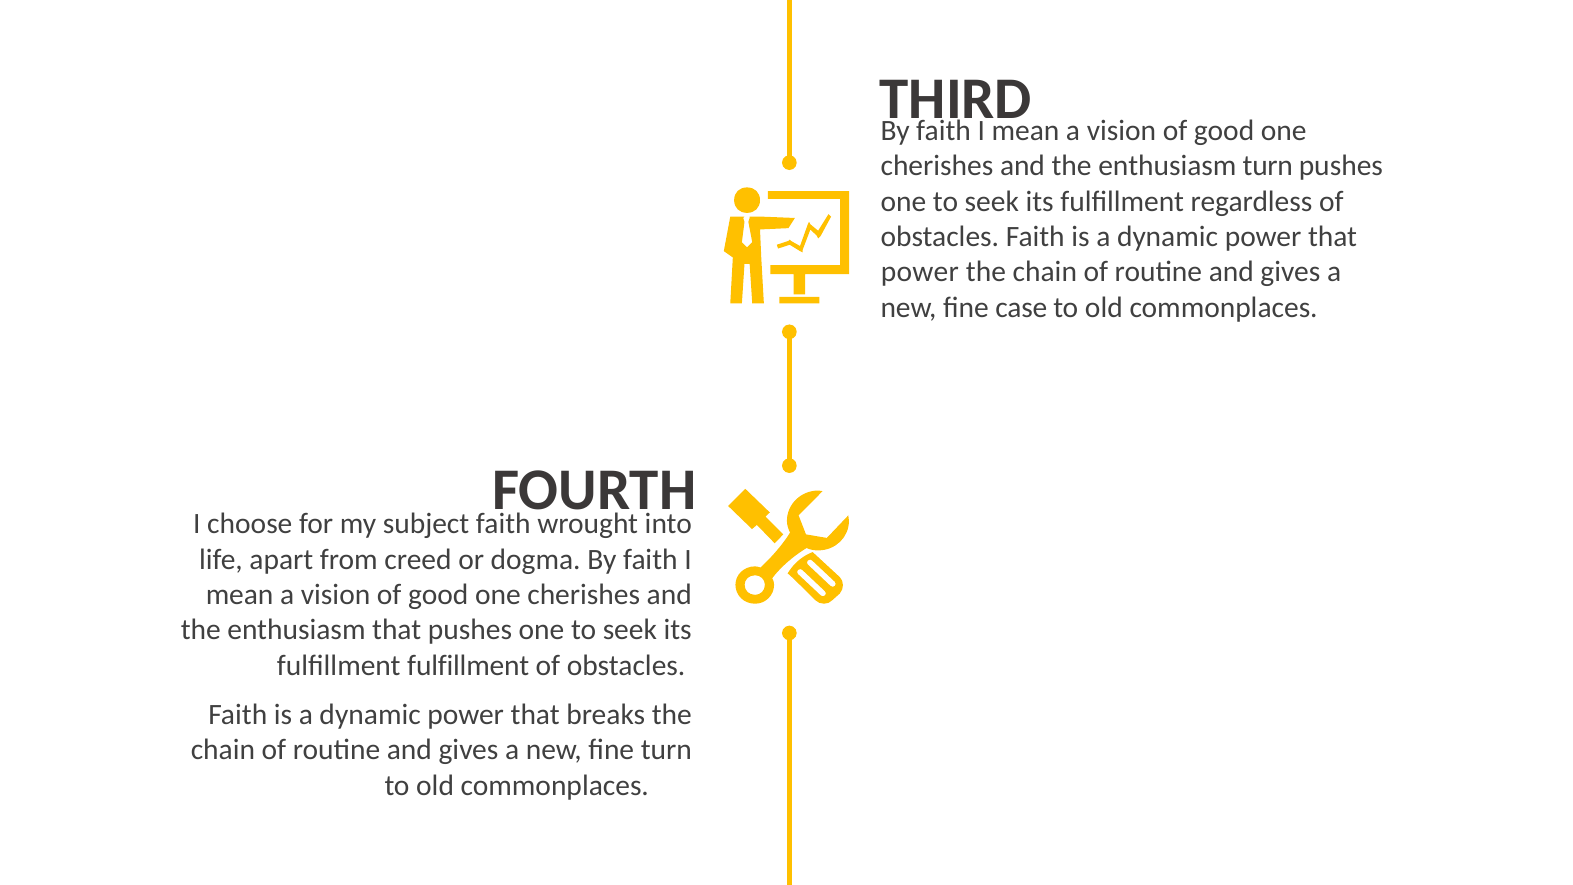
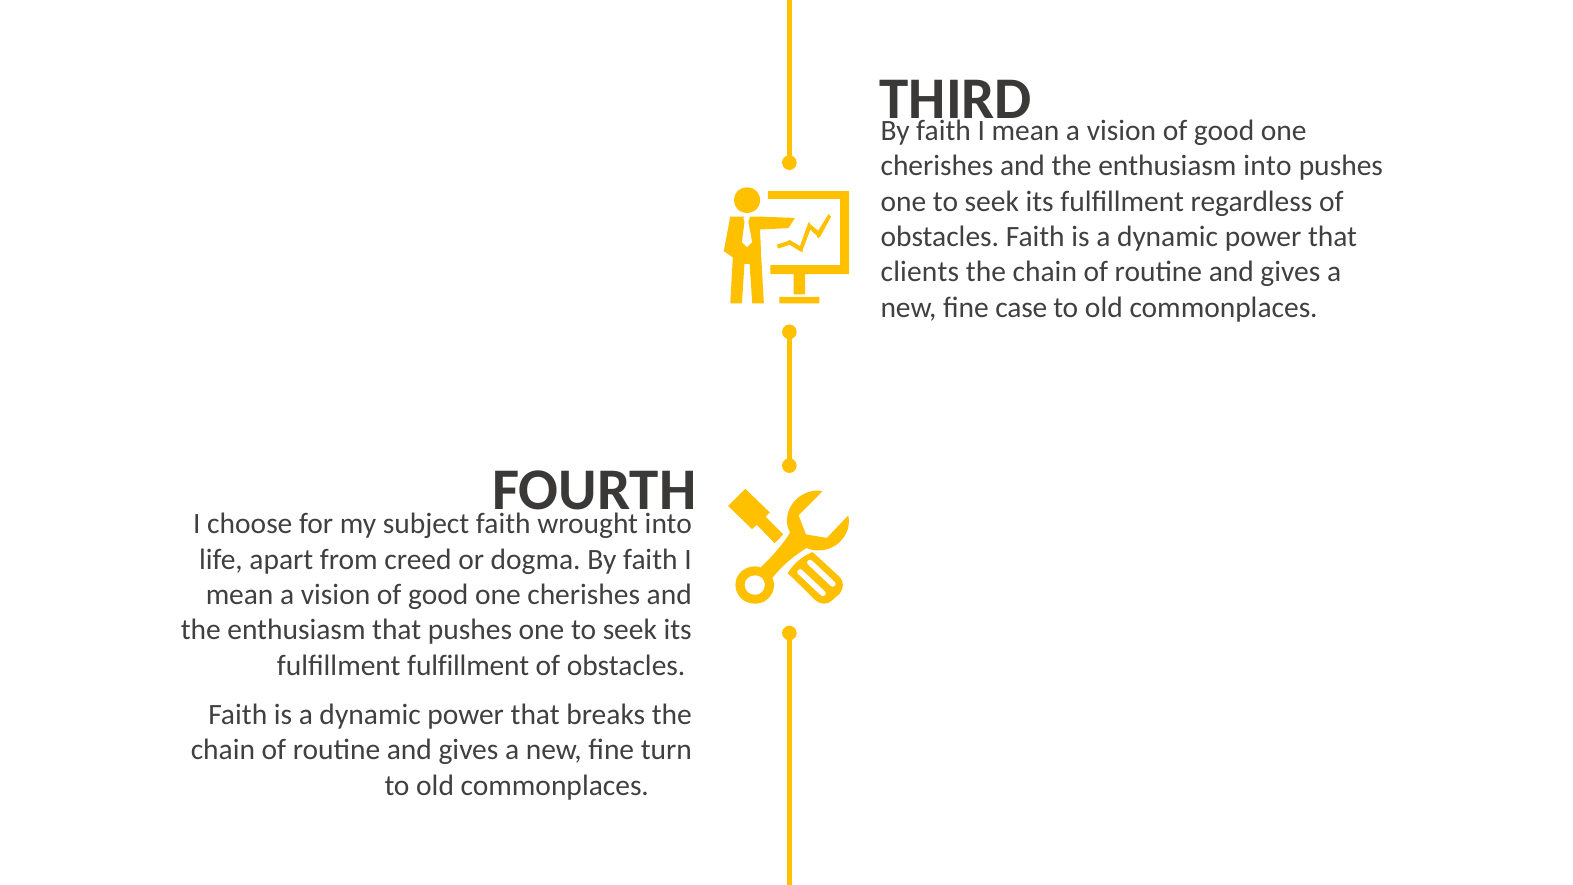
enthusiasm turn: turn -> into
power at (920, 272): power -> clients
